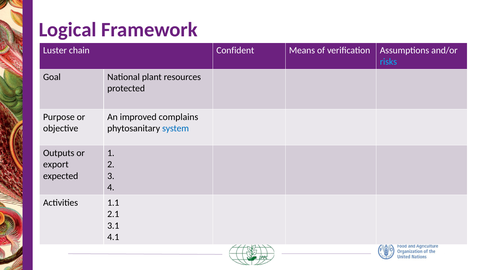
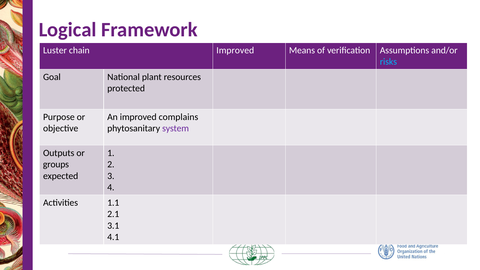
chain Confident: Confident -> Improved
system colour: blue -> purple
export: export -> groups
